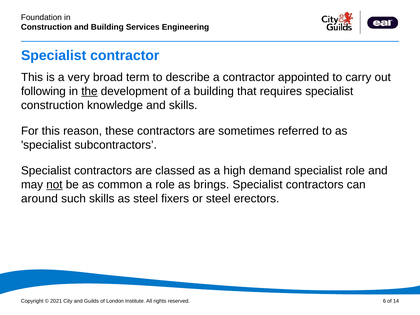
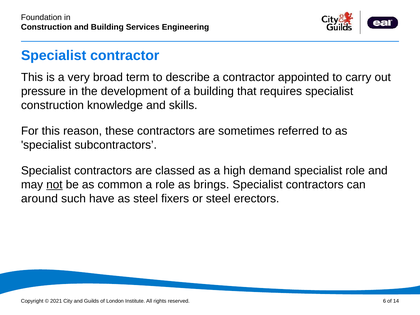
following: following -> pressure
the underline: present -> none
such skills: skills -> have
